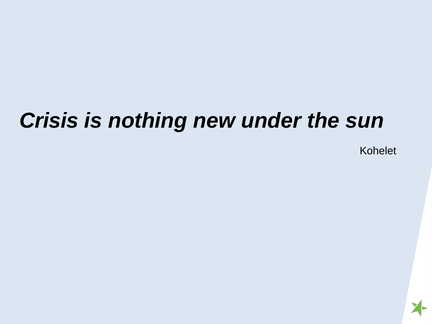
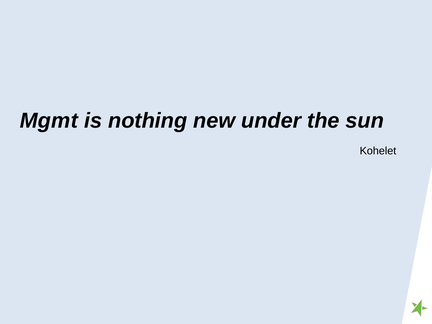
Crisis: Crisis -> Mgmt
